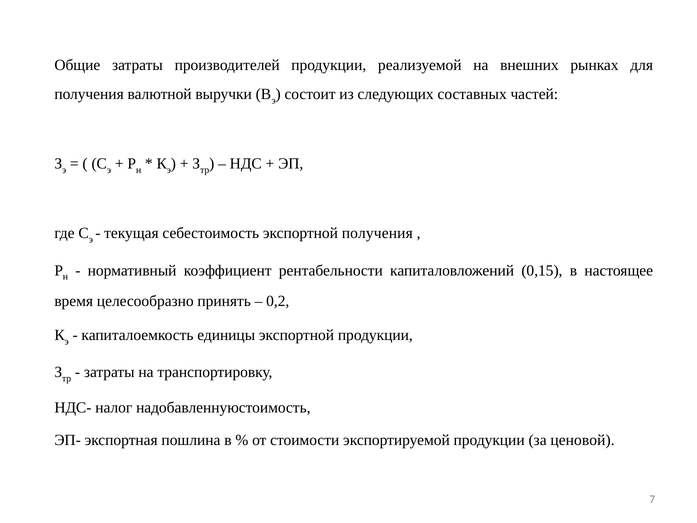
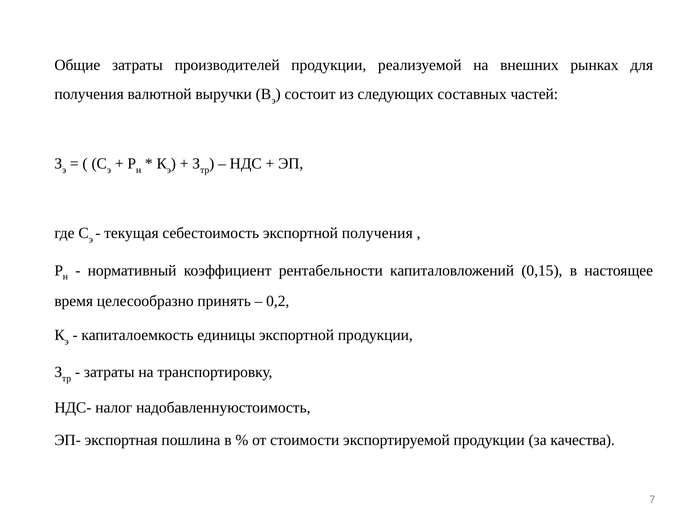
ценовой: ценовой -> качества
